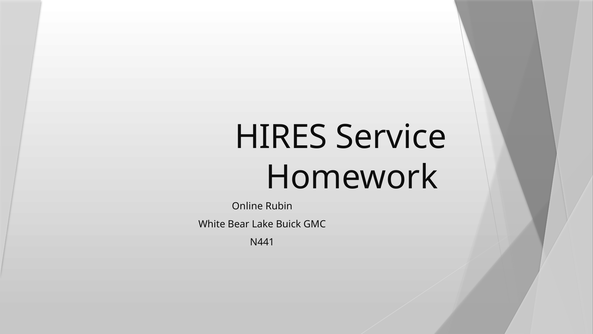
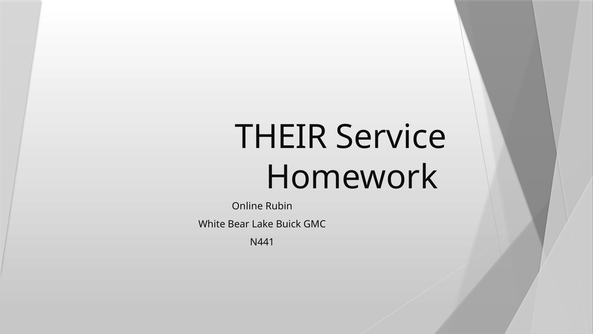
HIRES: HIRES -> THEIR
